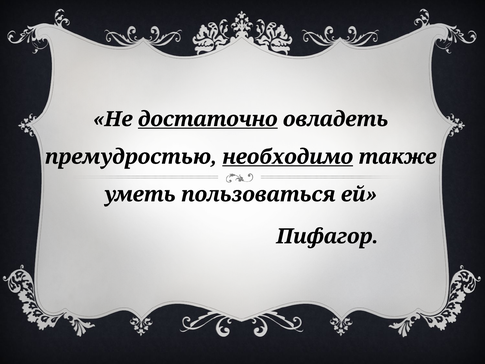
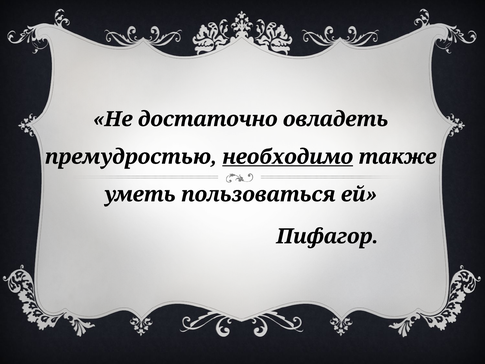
достаточно underline: present -> none
